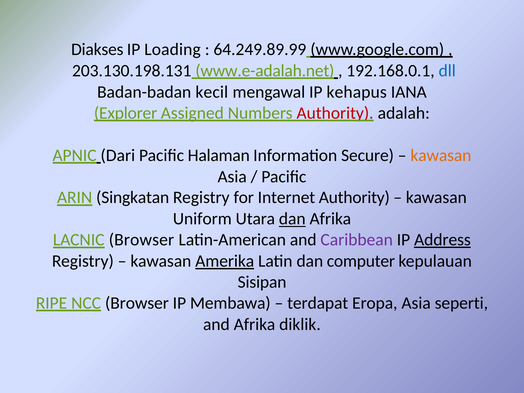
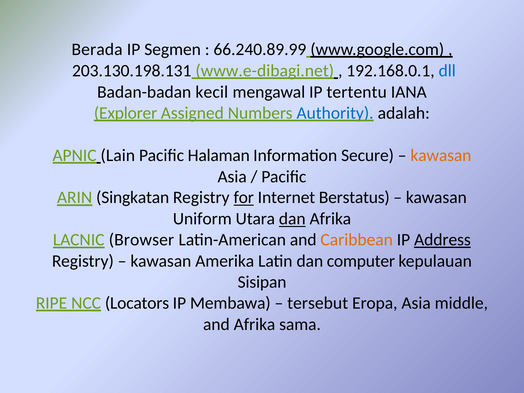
Diakses: Diakses -> Berada
Loading: Loading -> Segmen
64.249.89.99: 64.249.89.99 -> 66.240.89.99
www.e-adalah.net: www.e-adalah.net -> www.e-dibagi.net
kehapus: kehapus -> tertentu
Authority at (335, 113) colour: red -> blue
Dari: Dari -> Lain
for underline: none -> present
Internet Authority: Authority -> Berstatus
Caribbean colour: purple -> orange
Amerika underline: present -> none
NCC Browser: Browser -> Locators
terdapat: terdapat -> tersebut
seperti: seperti -> middle
diklik: diklik -> sama
